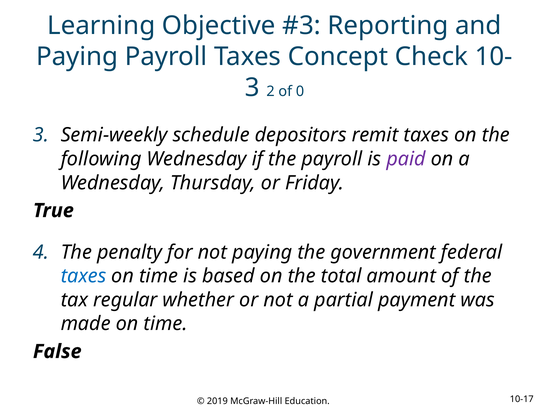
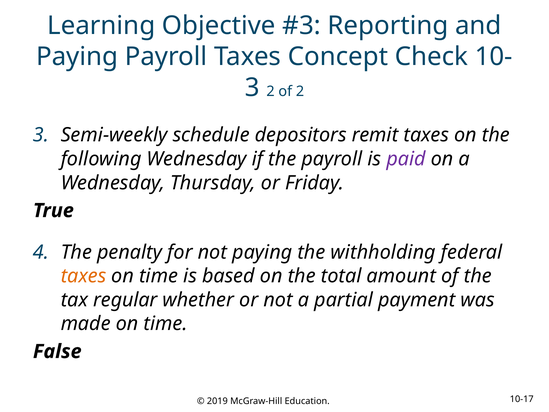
of 0: 0 -> 2
government: government -> withholding
taxes at (83, 276) colour: blue -> orange
